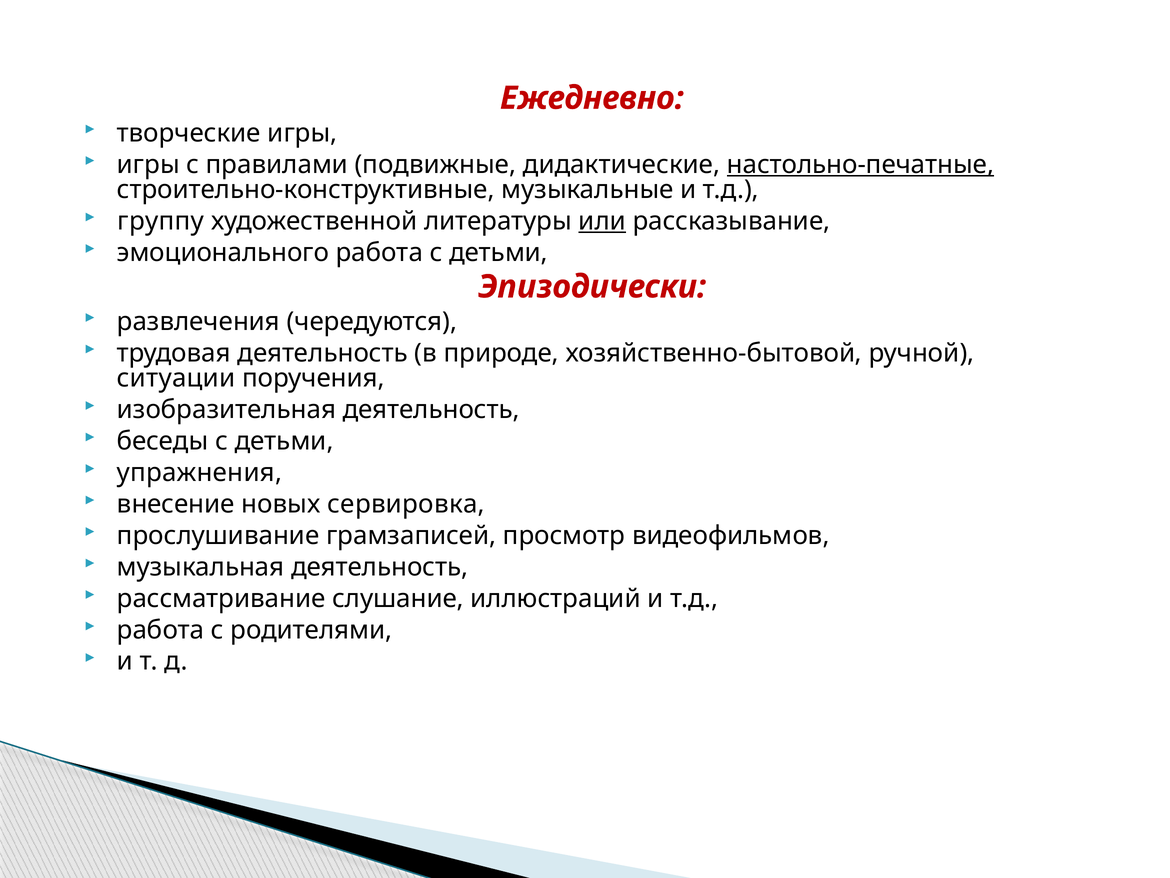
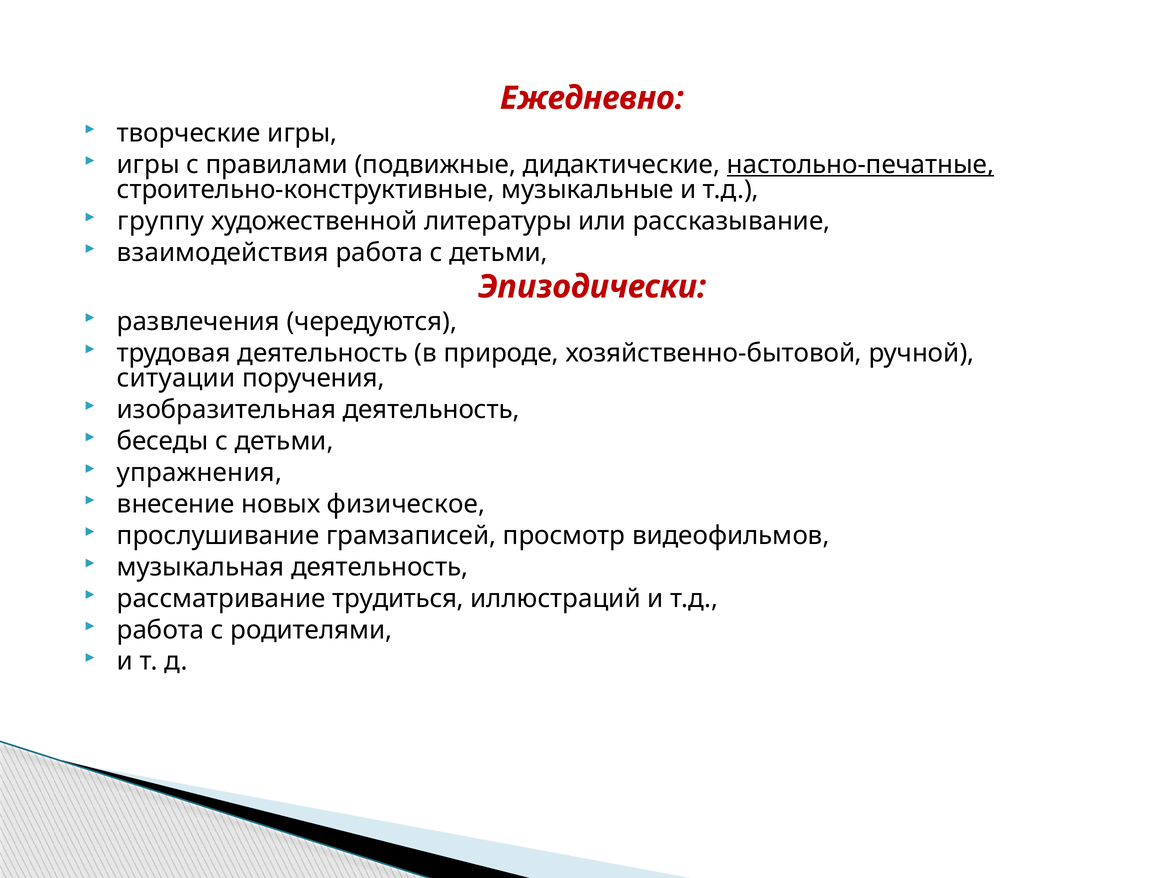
или underline: present -> none
эмоционального: эмоционального -> взаимодействия
сервировка: сервировка -> физическое
слушание: слушание -> трудиться
